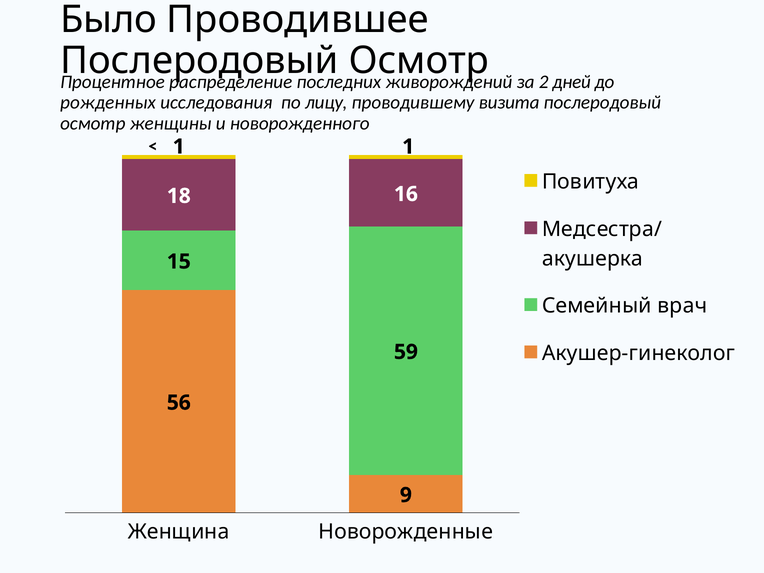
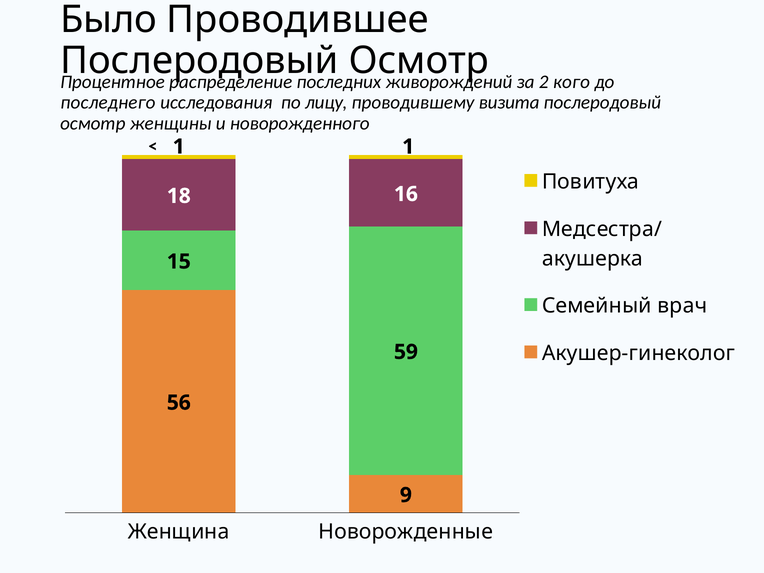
дней: дней -> кого
рожденных: рожденных -> последнего
